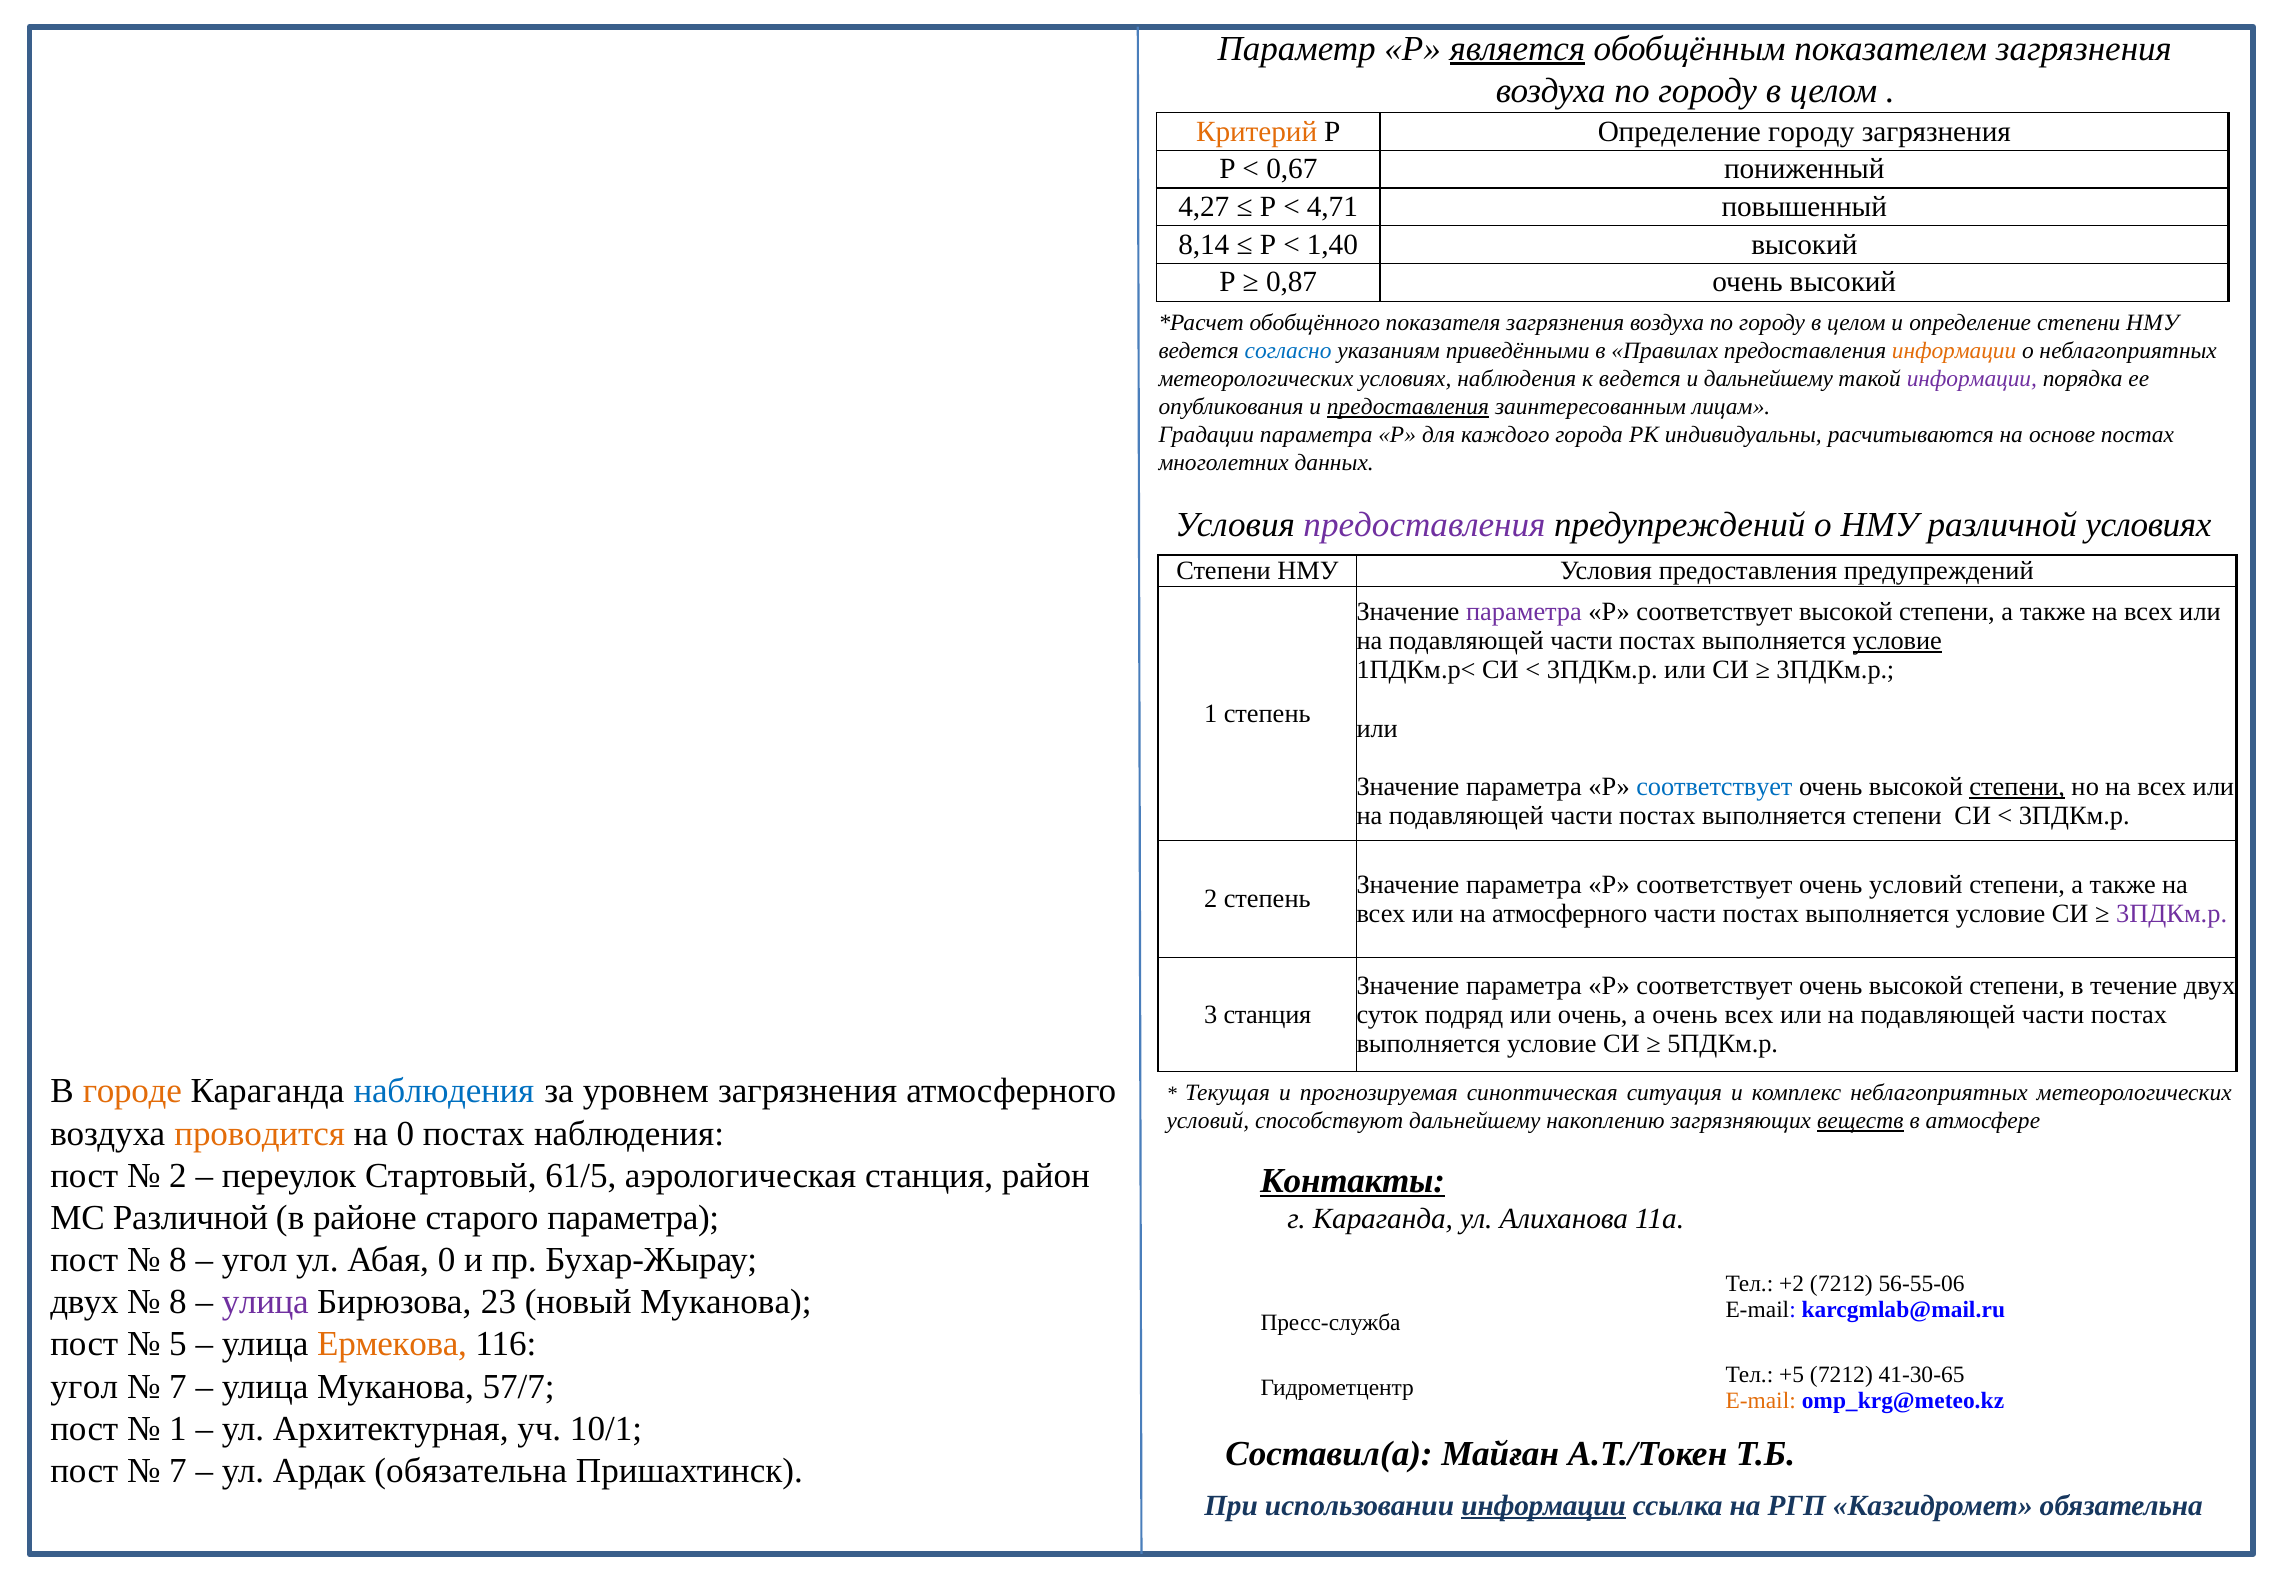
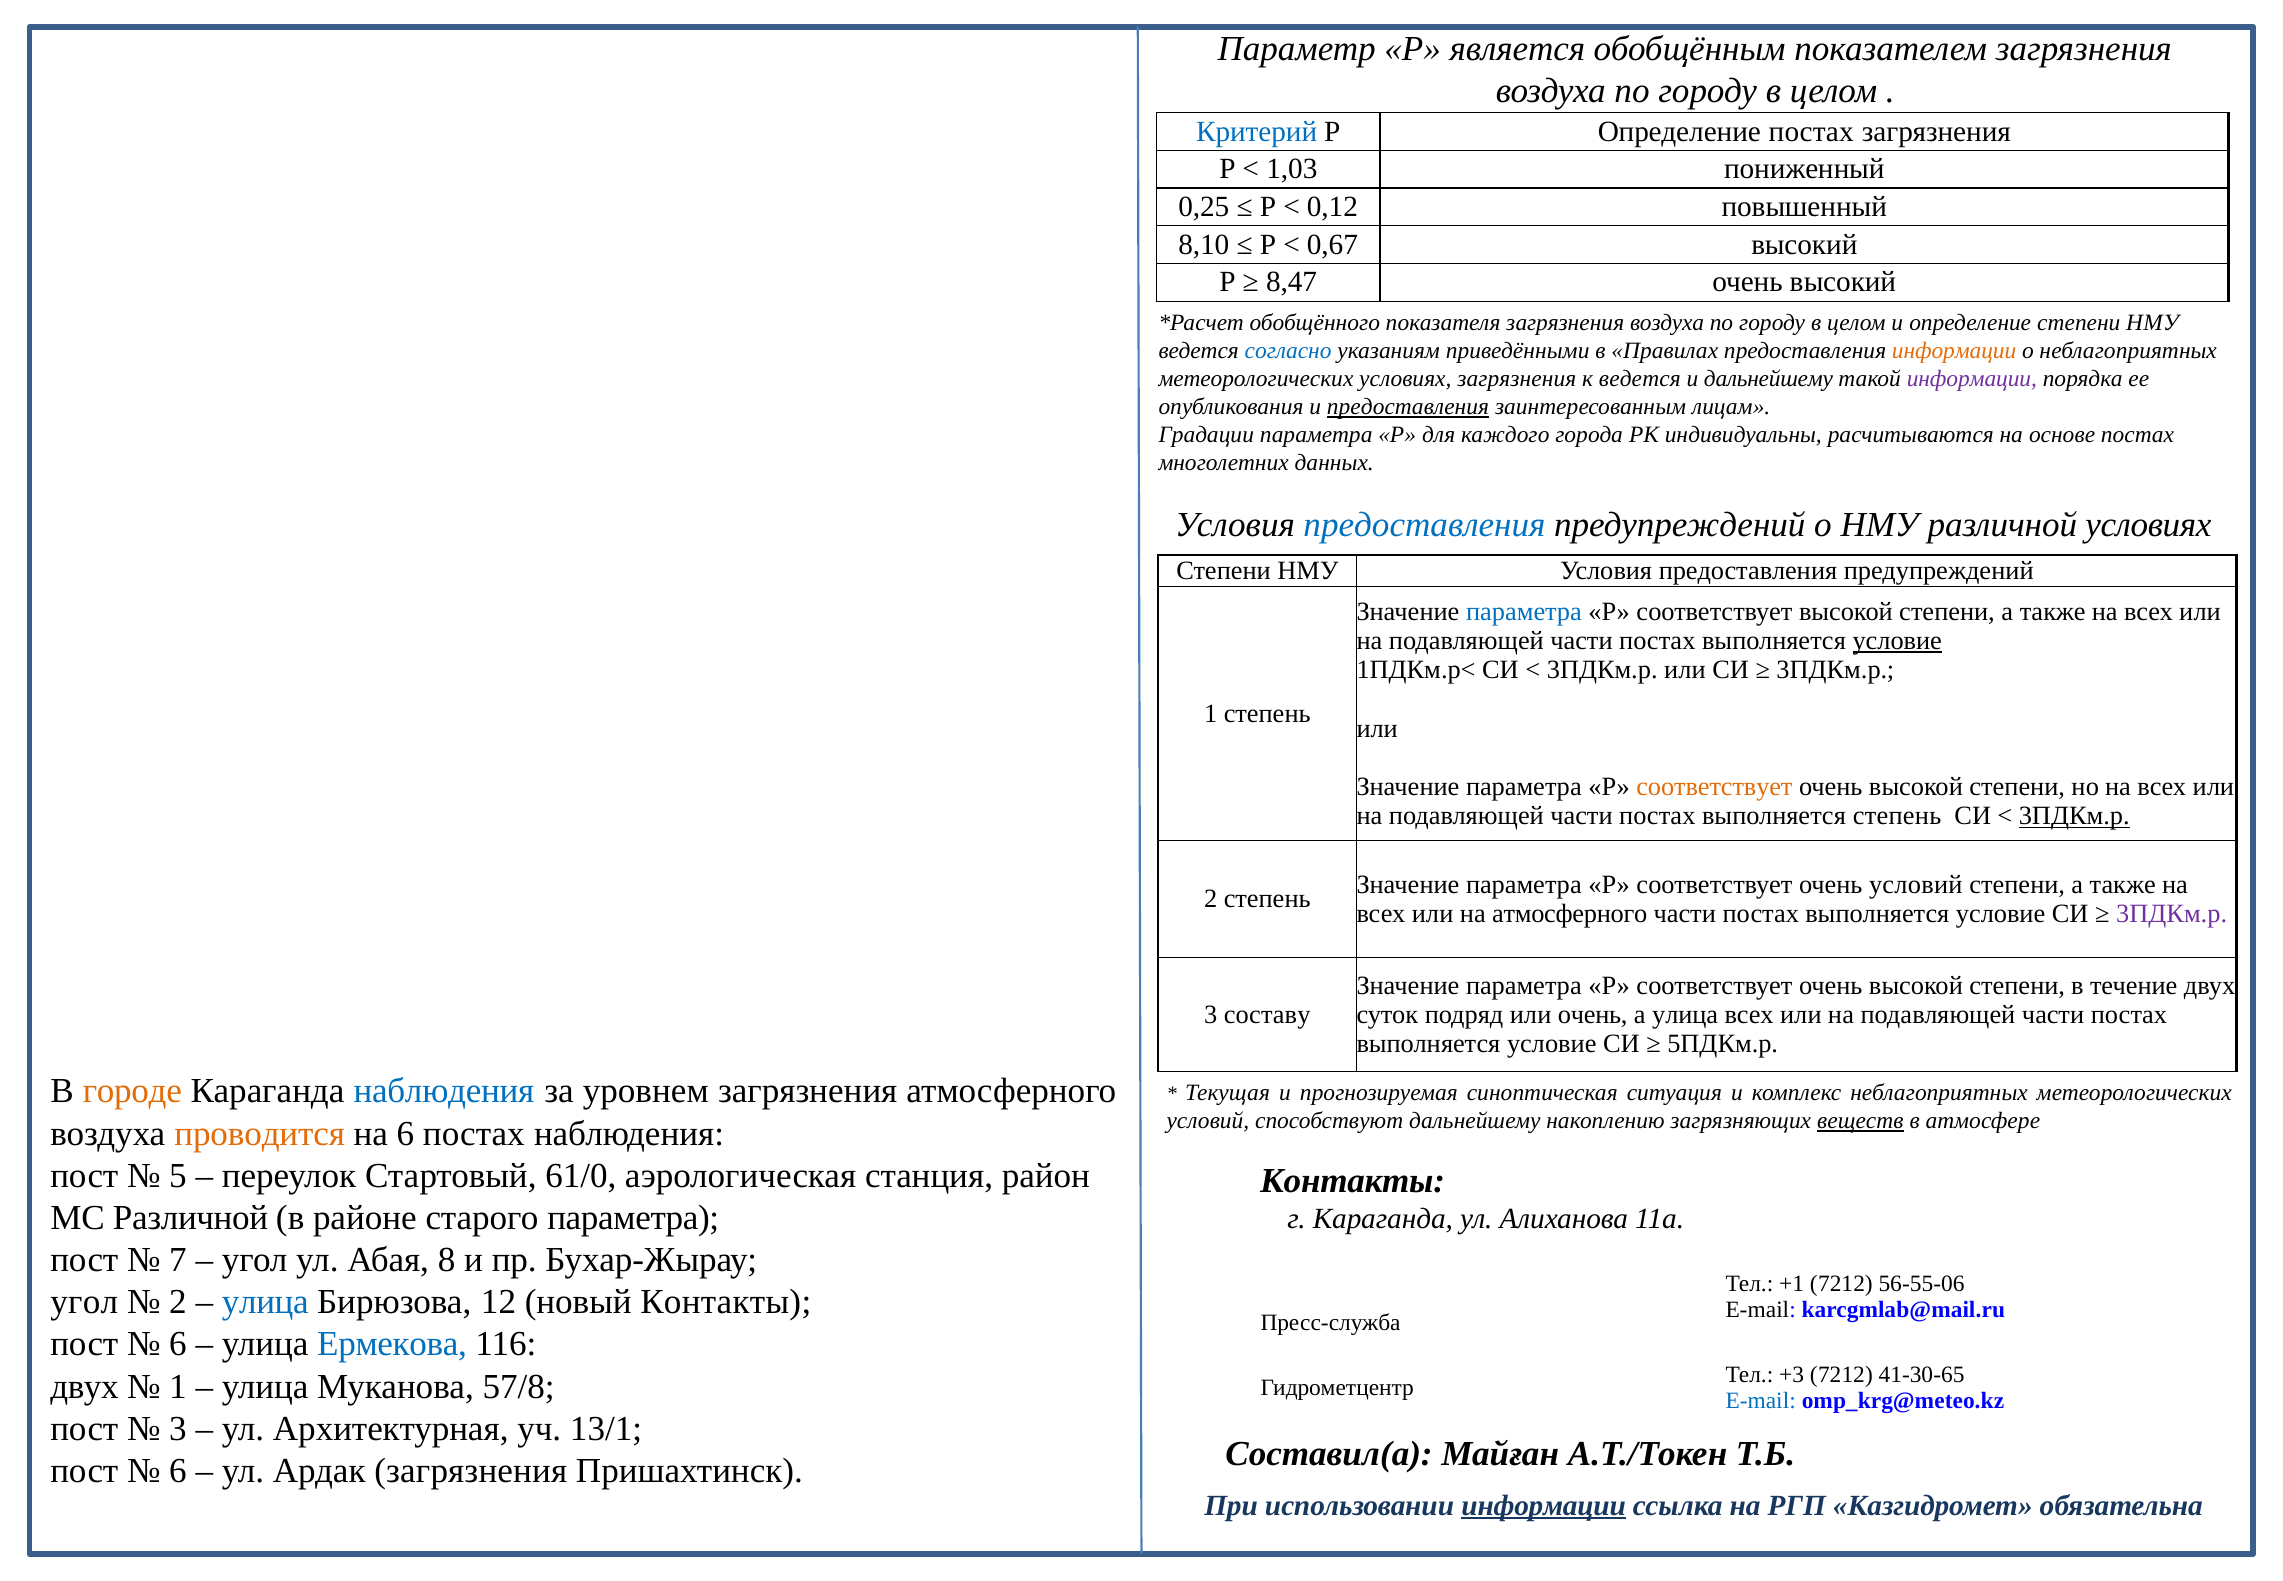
является underline: present -> none
Критерий colour: orange -> blue
Определение городу: городу -> постах
0,67: 0,67 -> 1,03
4,27: 4,27 -> 0,25
4,71: 4,71 -> 0,12
8,14: 8,14 -> 8,10
1,40: 1,40 -> 0,67
0,87: 0,87 -> 8,47
условиях наблюдения: наблюдения -> загрязнения
предоставления at (1424, 525) colour: purple -> blue
параметра at (1524, 611) colour: purple -> blue
соответствует at (1714, 787) colour: blue -> orange
степени at (2017, 787) underline: present -> none
выполняется степени: степени -> степень
3ПДКм.р at (2074, 816) underline: none -> present
3 станция: станция -> составу
а очень: очень -> улица
на 0: 0 -> 6
2 at (178, 1175): 2 -> 5
61/5: 61/5 -> 61/0
Контакты at (1353, 1180) underline: present -> none
8 at (178, 1260): 8 -> 7
Абая 0: 0 -> 8
+2: +2 -> +1
двух at (84, 1302): двух -> угол
8 at (178, 1302): 8 -> 2
улица at (265, 1302) colour: purple -> blue
23: 23 -> 12
новый Муканова: Муканова -> Контакты
5 at (178, 1344): 5 -> 6
Ермекова colour: orange -> blue
+5: +5 -> +3
угол at (84, 1386): угол -> двух
7 at (178, 1386): 7 -> 1
57/7: 57/7 -> 57/8
E-mail at (1761, 1401) colour: orange -> blue
1 at (178, 1428): 1 -> 3
10/1: 10/1 -> 13/1
7 at (178, 1470): 7 -> 6
Ардак обязательна: обязательна -> загрязнения
